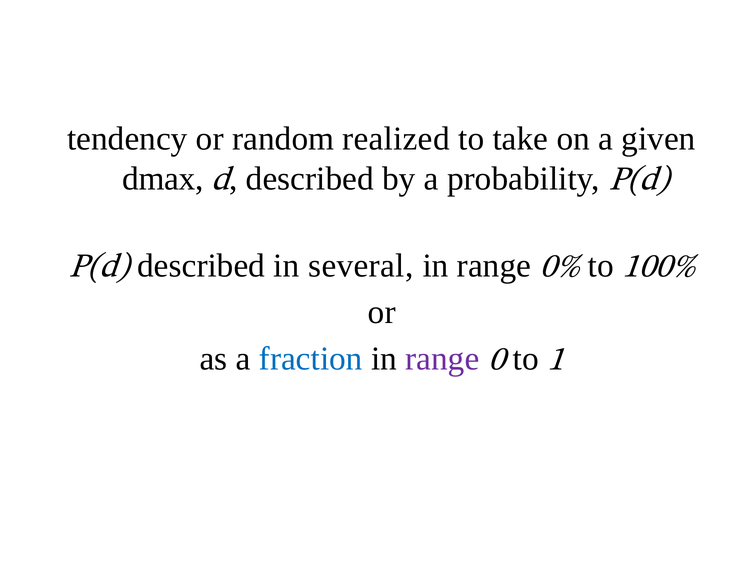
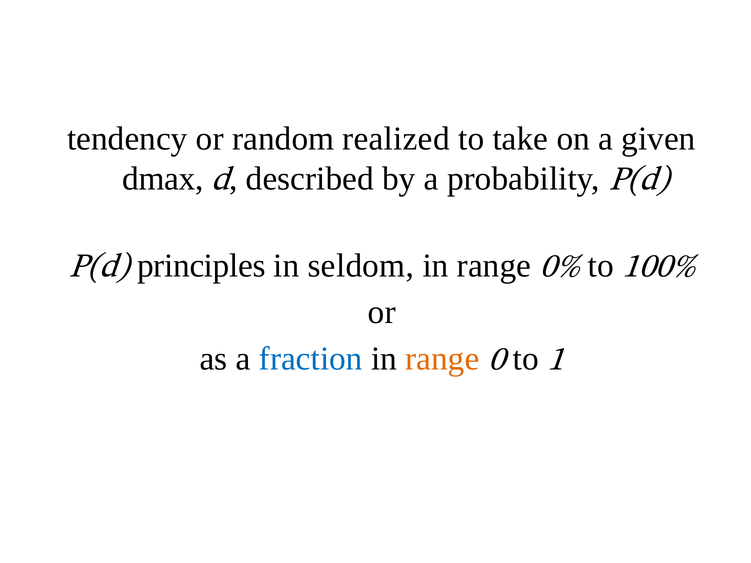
described at (201, 266): described -> principles
several: several -> seldom
range at (442, 359) colour: purple -> orange
